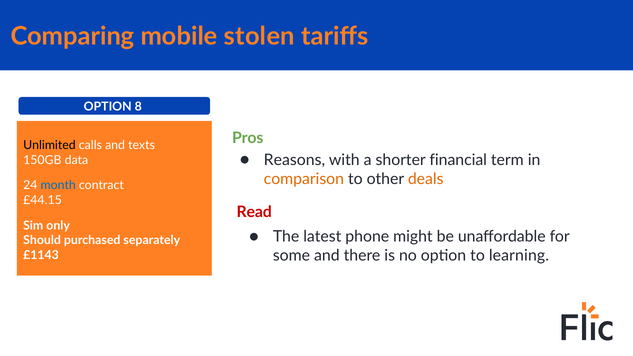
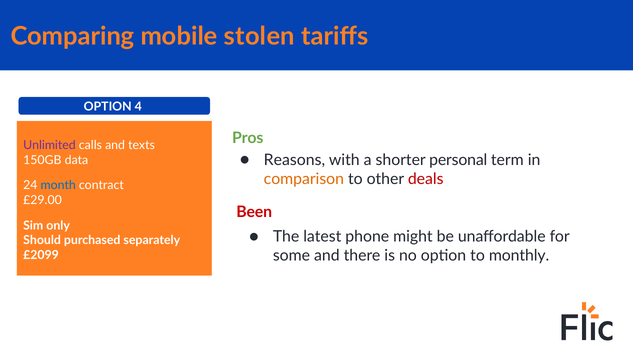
8: 8 -> 4
Unlimited colour: black -> purple
financial: financial -> personal
deals colour: orange -> red
£44.15: £44.15 -> £29.00
Read: Read -> Been
learning: learning -> monthly
£1143: £1143 -> £2099
